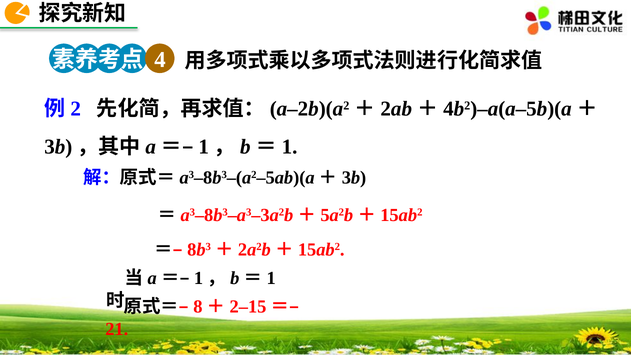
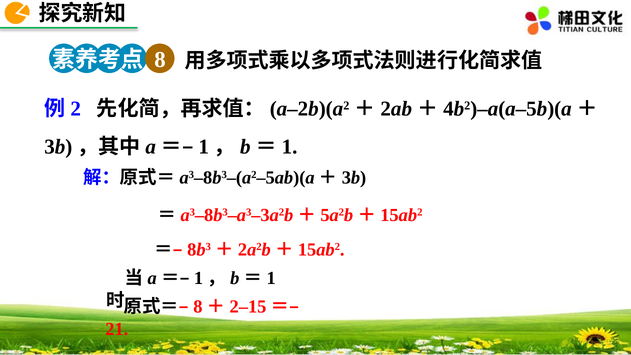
4: 4 -> 8
